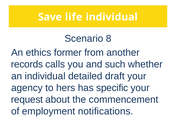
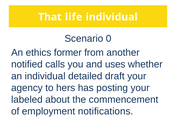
Save: Save -> That
8: 8 -> 0
records: records -> notified
such: such -> uses
specific: specific -> posting
request: request -> labeled
